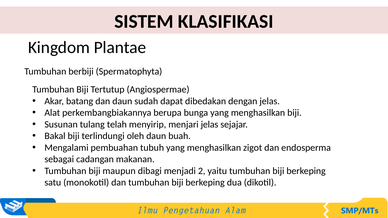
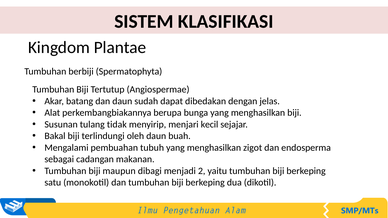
telah: telah -> tidak
menjari jelas: jelas -> kecil
